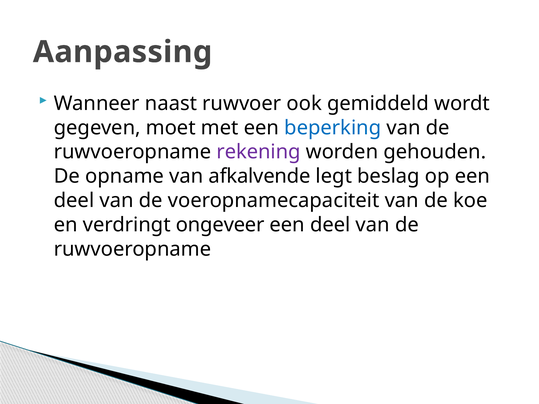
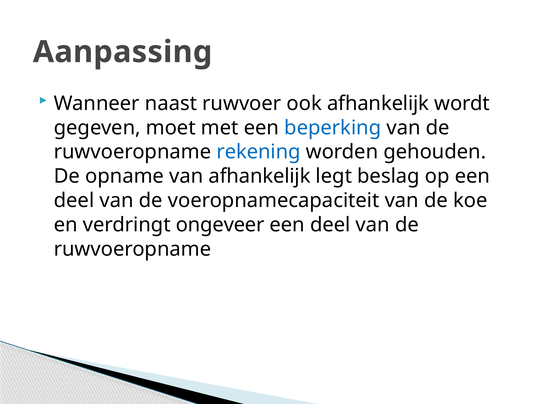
ook gemiddeld: gemiddeld -> afhankelijk
rekening colour: purple -> blue
van afkalvende: afkalvende -> afhankelijk
